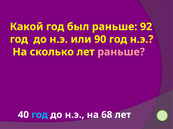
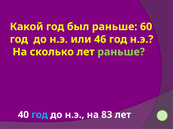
92: 92 -> 60
90: 90 -> 46
раньше at (121, 52) colour: pink -> light green
68: 68 -> 83
